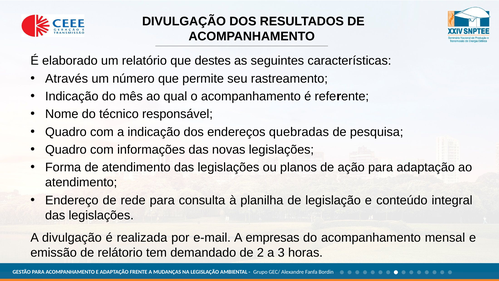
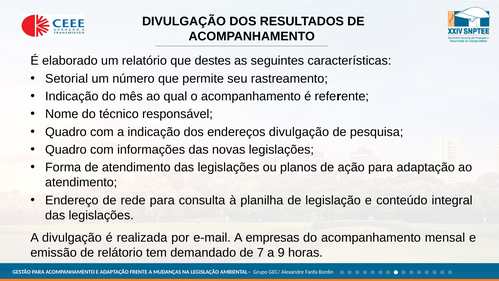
Através: Através -> Setorial
endereços quebradas: quebradas -> divulgação
2: 2 -> 7
3: 3 -> 9
